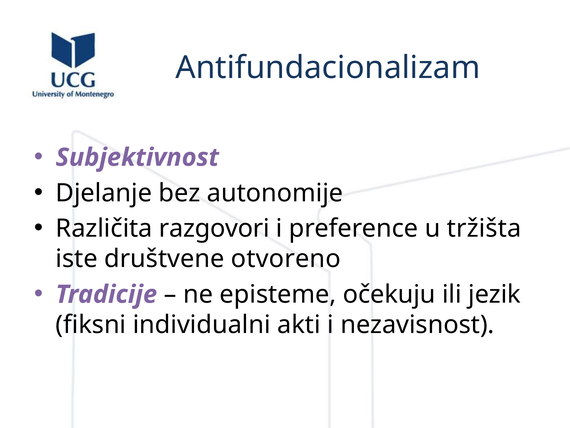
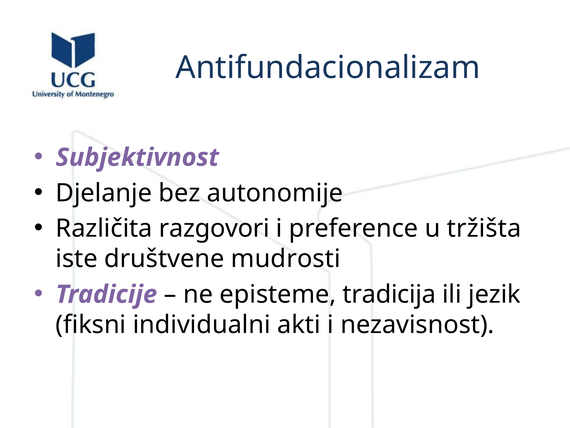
otvoreno: otvoreno -> mudrosti
očekuju: očekuju -> tradicija
